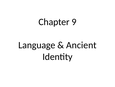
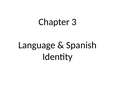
9: 9 -> 3
Ancient: Ancient -> Spanish
